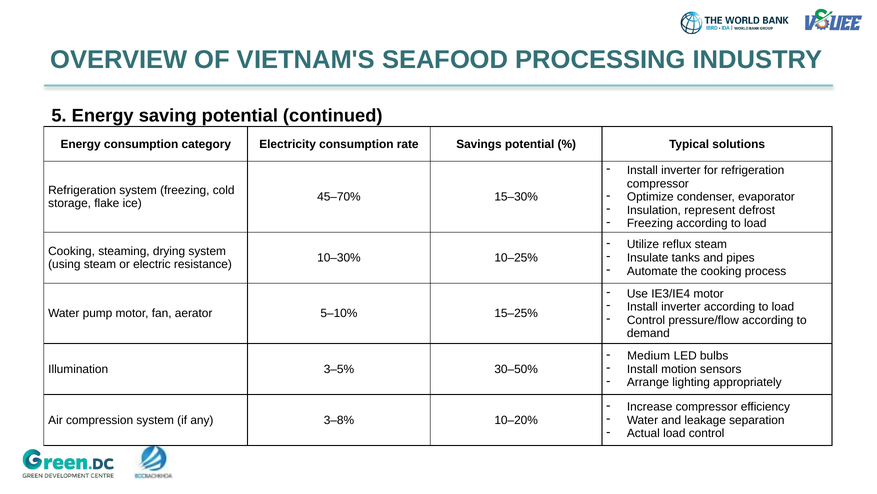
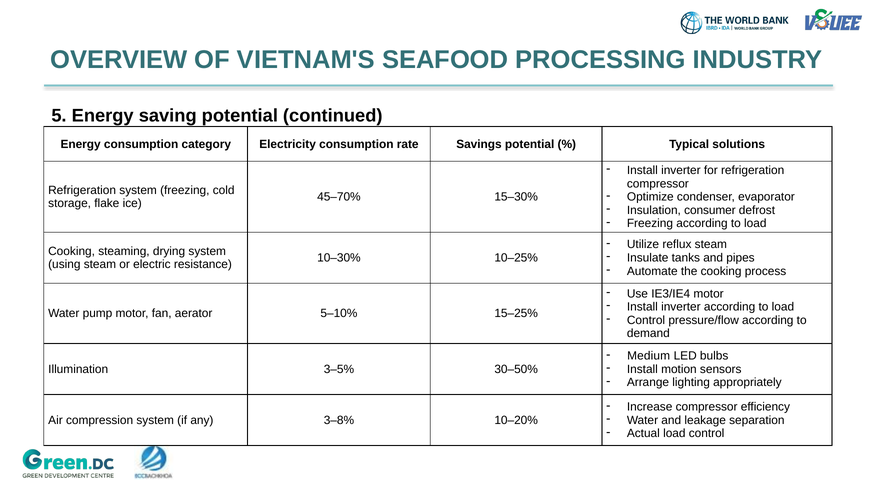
represent: represent -> consumer
